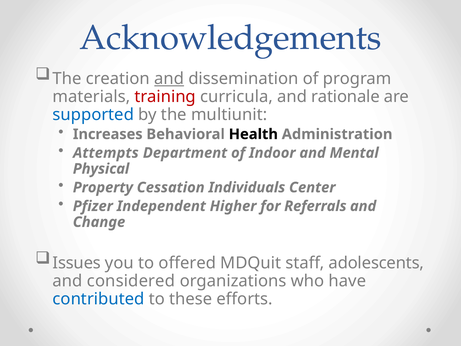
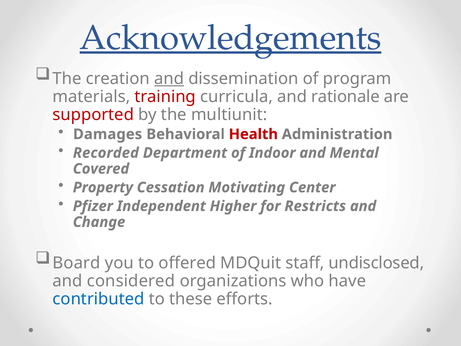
Acknowledgements underline: none -> present
supported colour: blue -> red
Increases: Increases -> Damages
Health colour: black -> red
Attempts: Attempts -> Recorded
Physical: Physical -> Covered
Individuals: Individuals -> Motivating
Referrals: Referrals -> Restricts
Issues: Issues -> Board
adolescents: adolescents -> undisclosed
